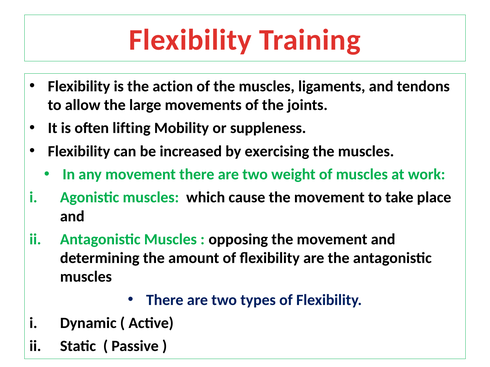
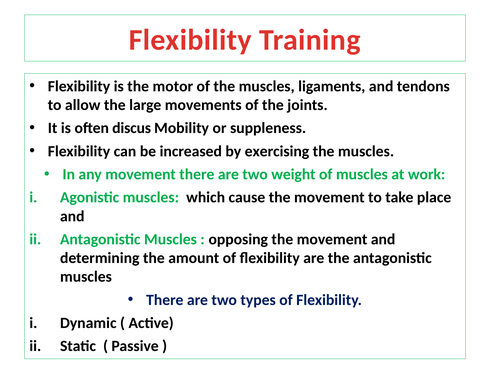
action: action -> motor
lifting: lifting -> discus
